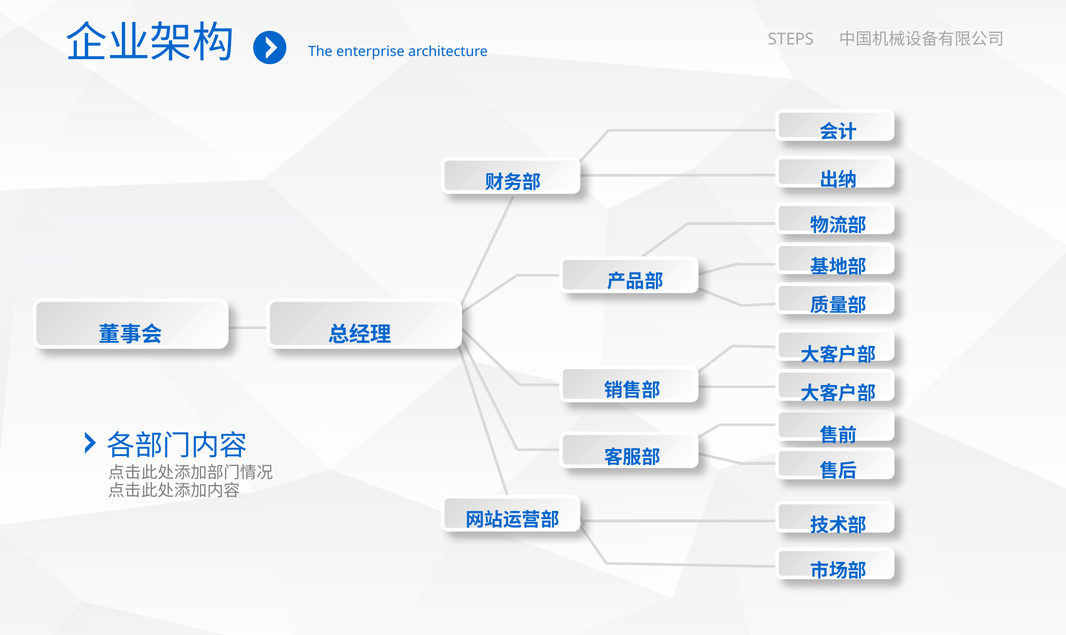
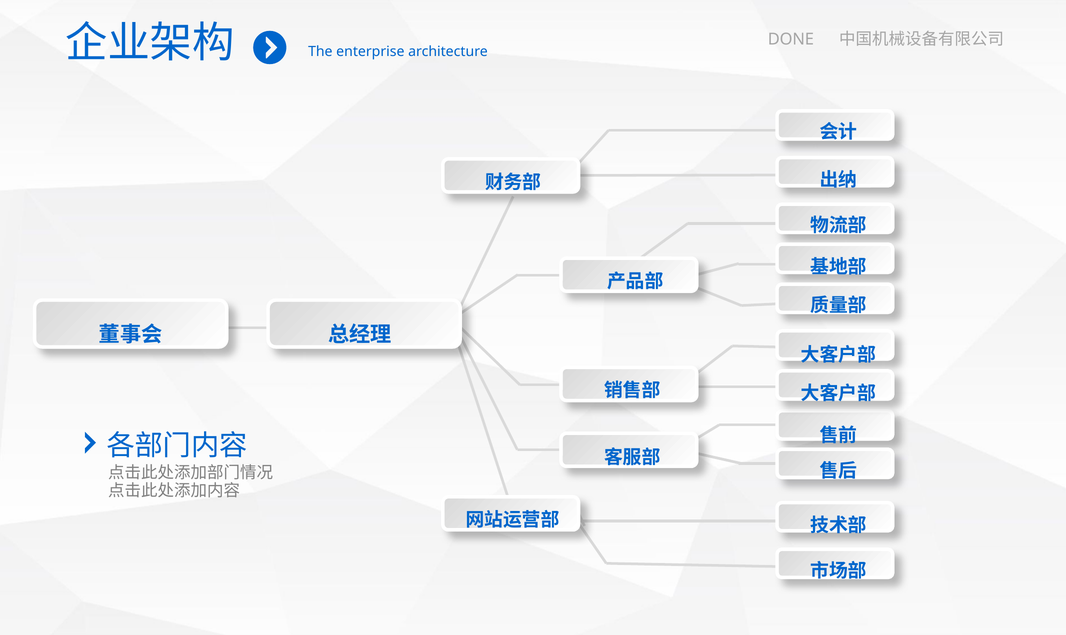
STEPS: STEPS -> DONE
